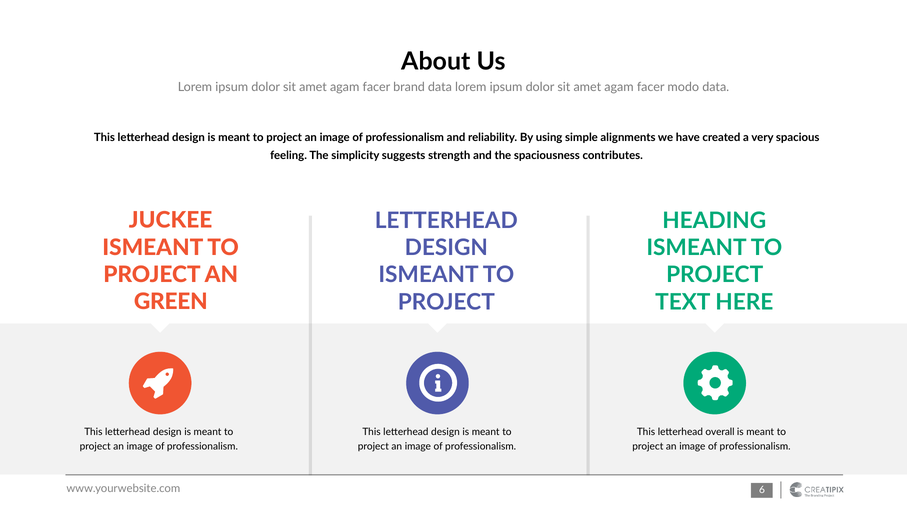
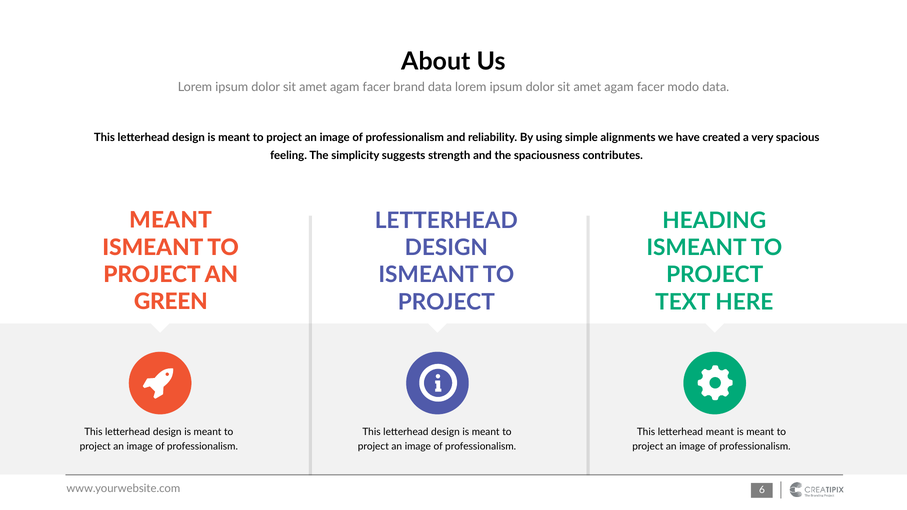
JUCKEE at (171, 220): JUCKEE -> MEANT
letterhead overall: overall -> meant
